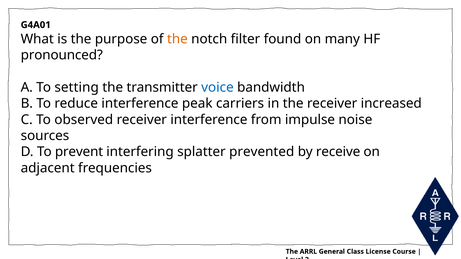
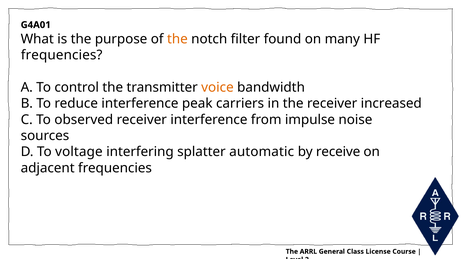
pronounced at (62, 55): pronounced -> frequencies
setting: setting -> control
voice colour: blue -> orange
prevent: prevent -> voltage
prevented: prevented -> automatic
